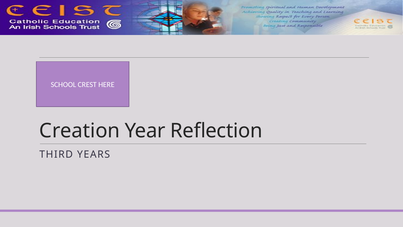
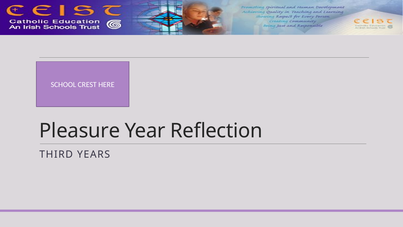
Creation: Creation -> Pleasure
